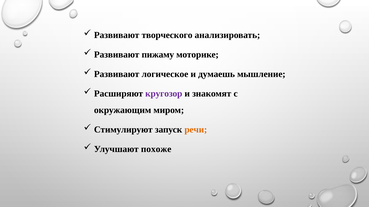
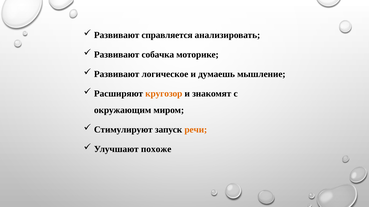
творческого: творческого -> справляется
пижаму: пижаму -> собачка
кругозор colour: purple -> orange
